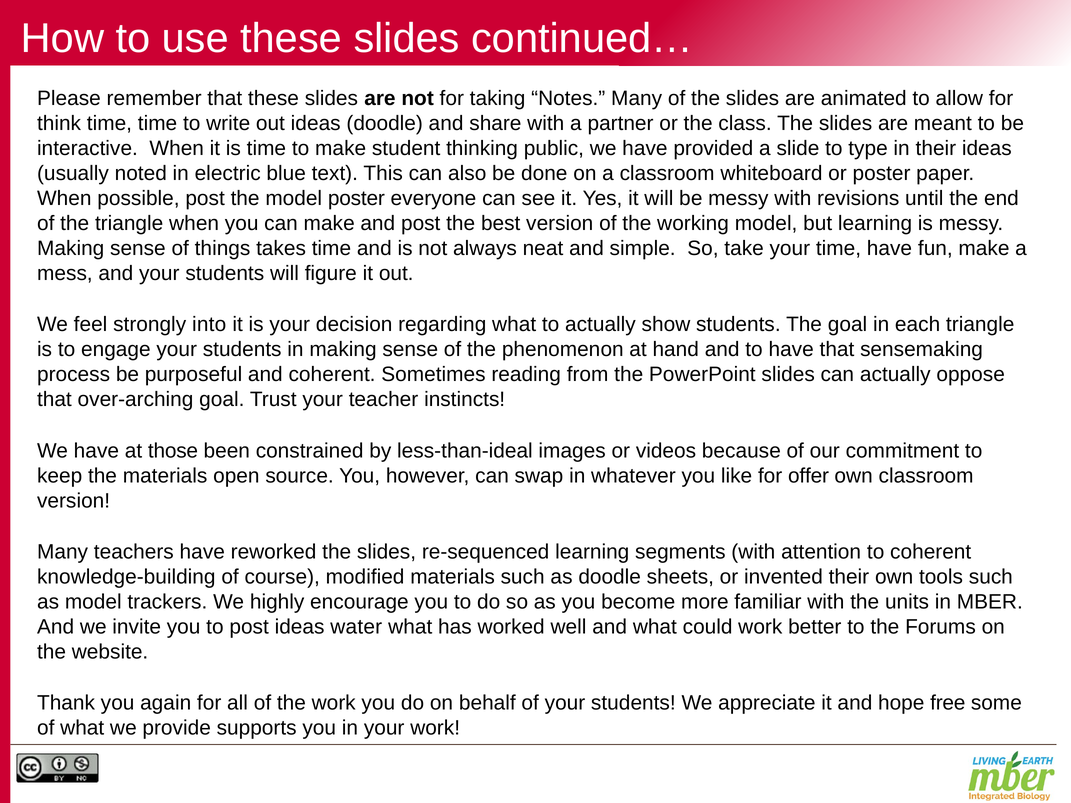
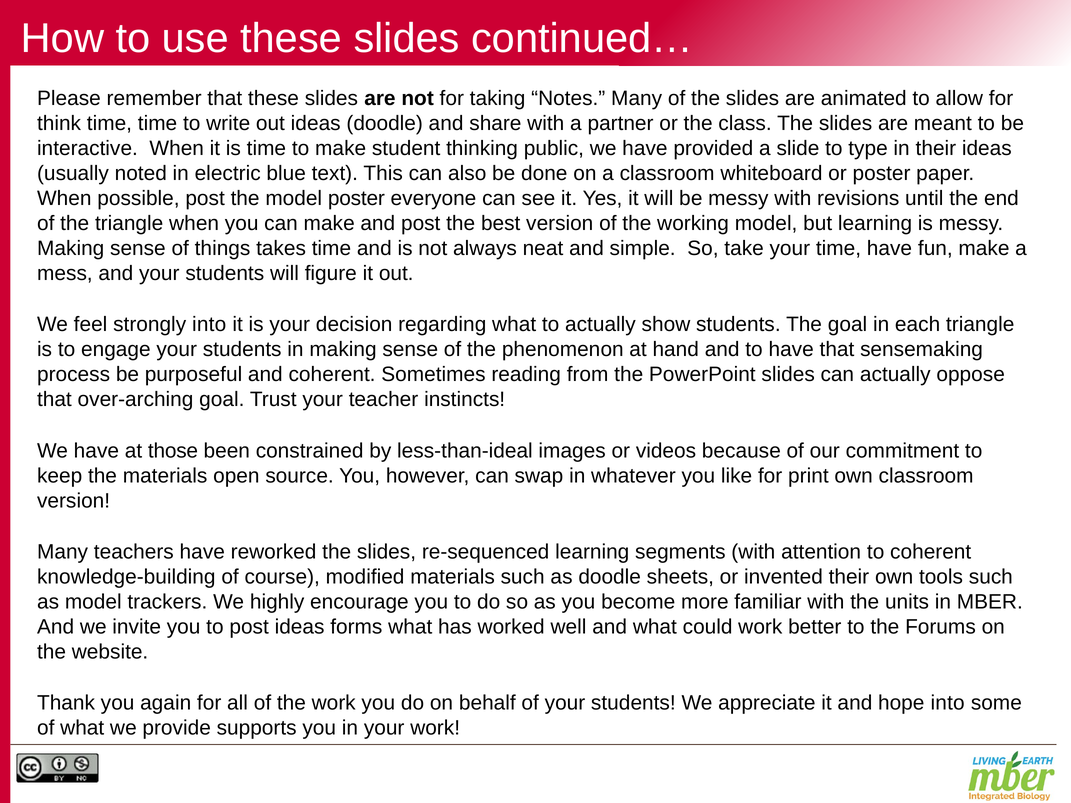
offer: offer -> print
water: water -> forms
hope free: free -> into
